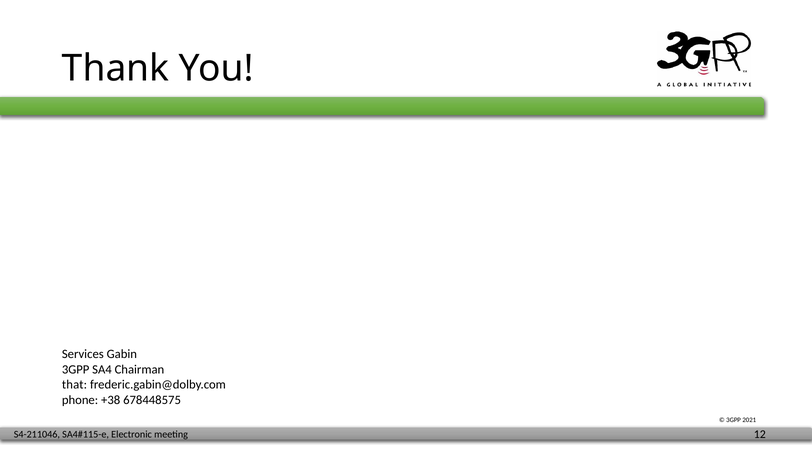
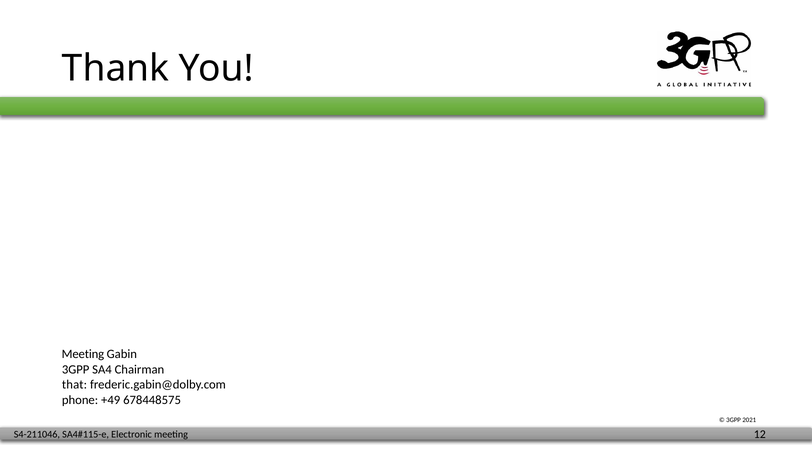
Services at (83, 354): Services -> Meeting
+38: +38 -> +49
